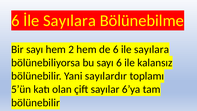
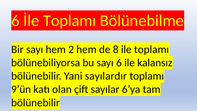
İle Sayılara: Sayılara -> Toplamı
de 6: 6 -> 8
ile sayılara: sayılara -> toplamı
5’ün: 5’ün -> 9’ün
